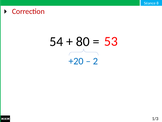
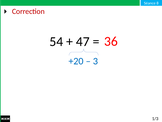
80: 80 -> 47
53: 53 -> 36
2: 2 -> 3
